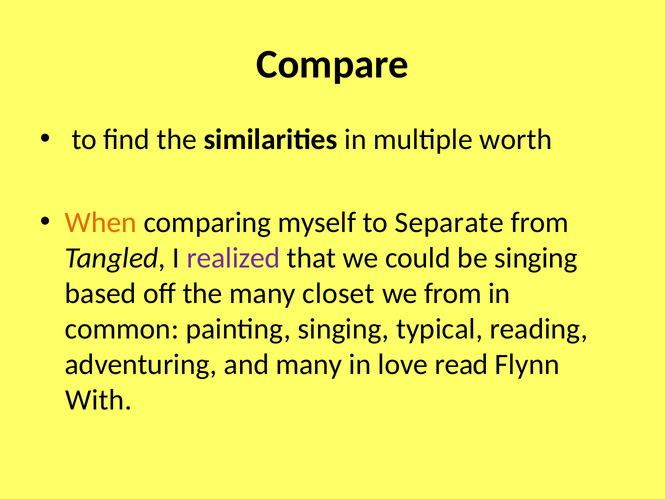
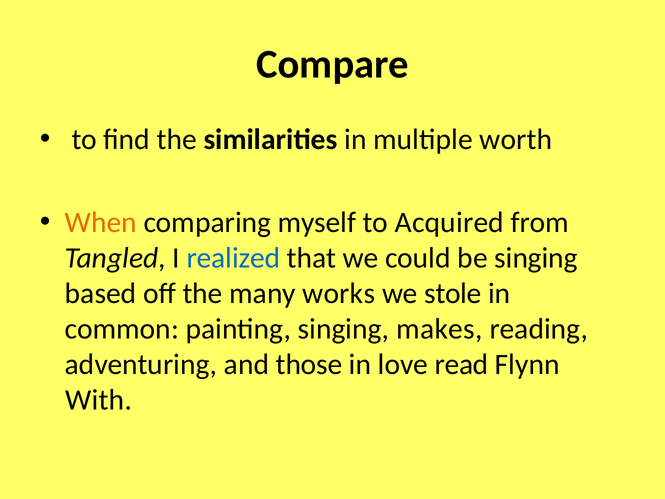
Separate: Separate -> Acquired
realized colour: purple -> blue
closet: closet -> works
we from: from -> stole
typical: typical -> makes
and many: many -> those
